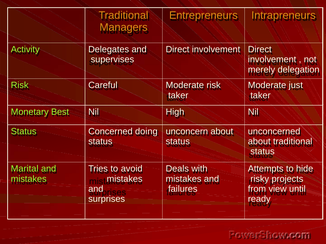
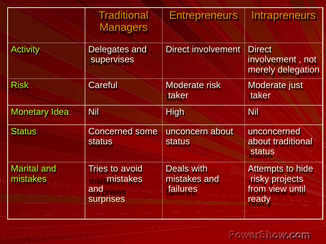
Best: Best -> Idea
doing: doing -> some
